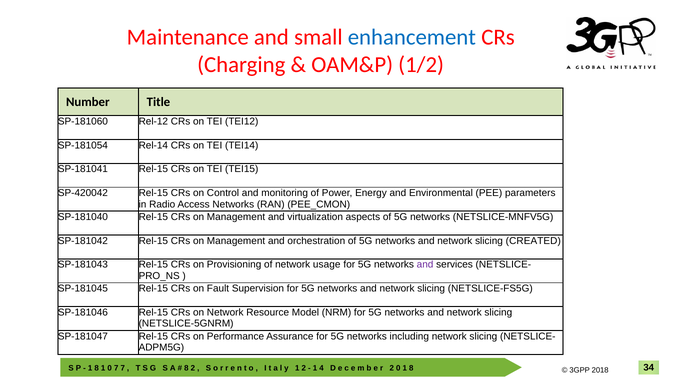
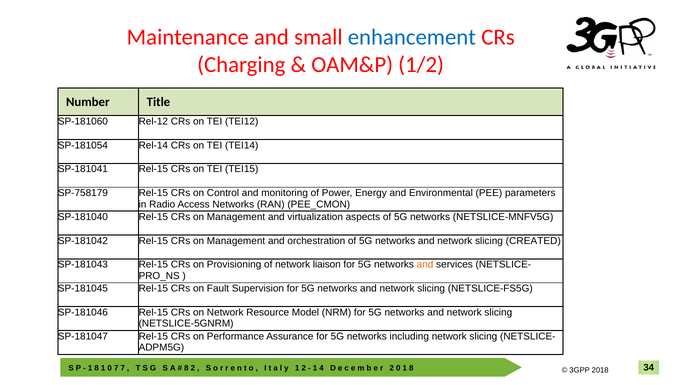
SP-420042: SP-420042 -> SP-758179
usage: usage -> liaison
and at (425, 264) colour: purple -> orange
